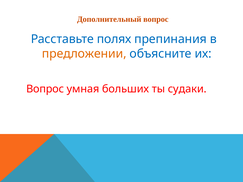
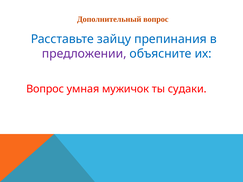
полях: полях -> зайцу
предложении colour: orange -> purple
больших: больших -> мужичок
